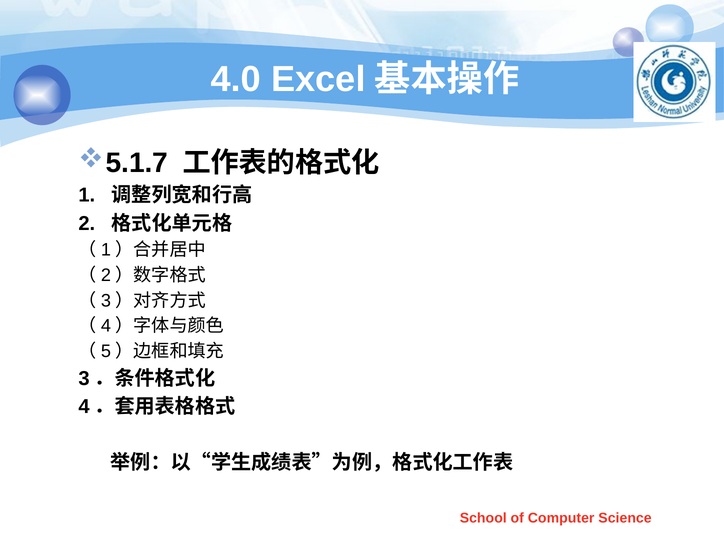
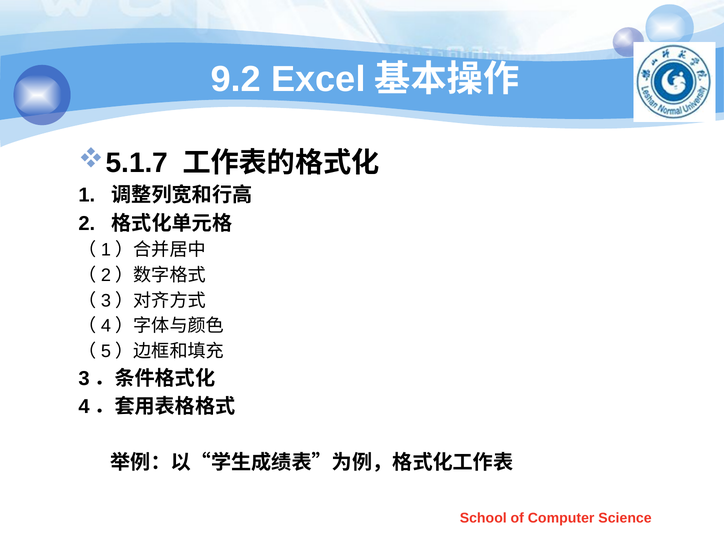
4.0: 4.0 -> 9.2
